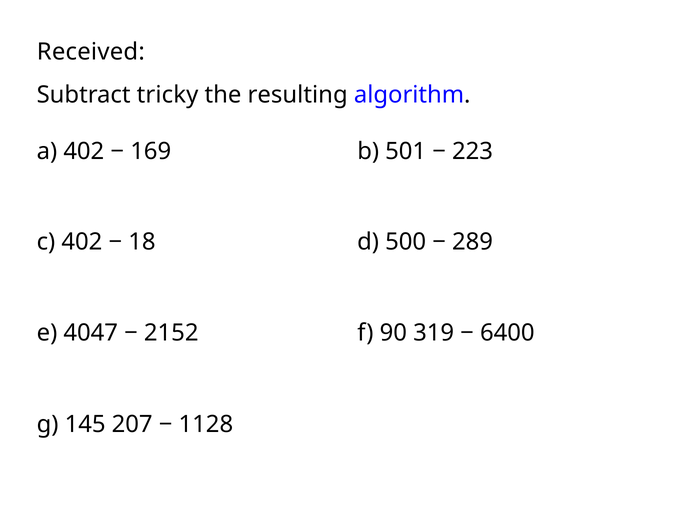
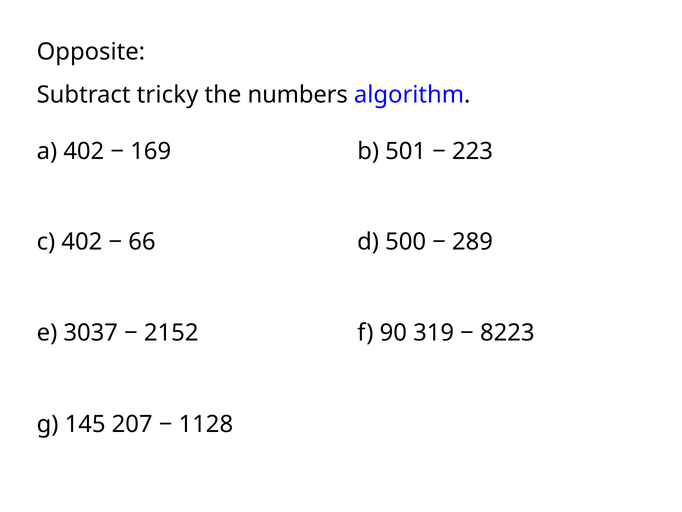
Received: Received -> Opposite
resulting: resulting -> numbers
18: 18 -> 66
4047: 4047 -> 3037
6400: 6400 -> 8223
